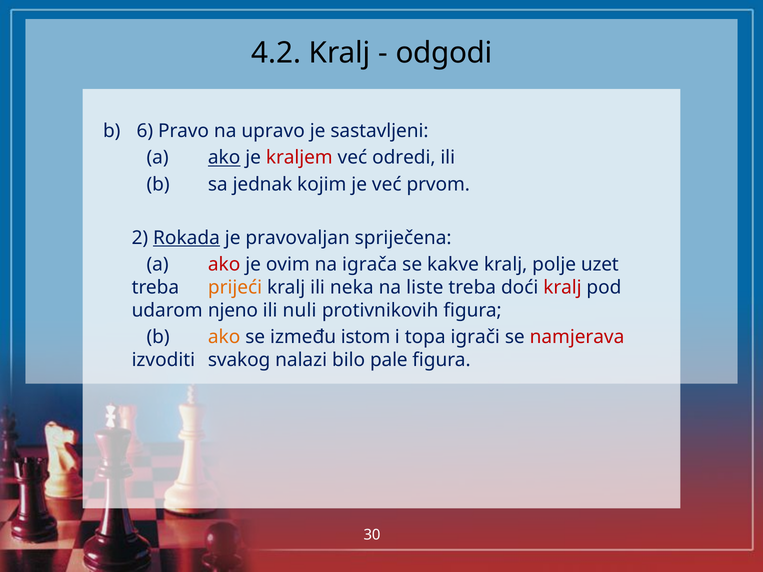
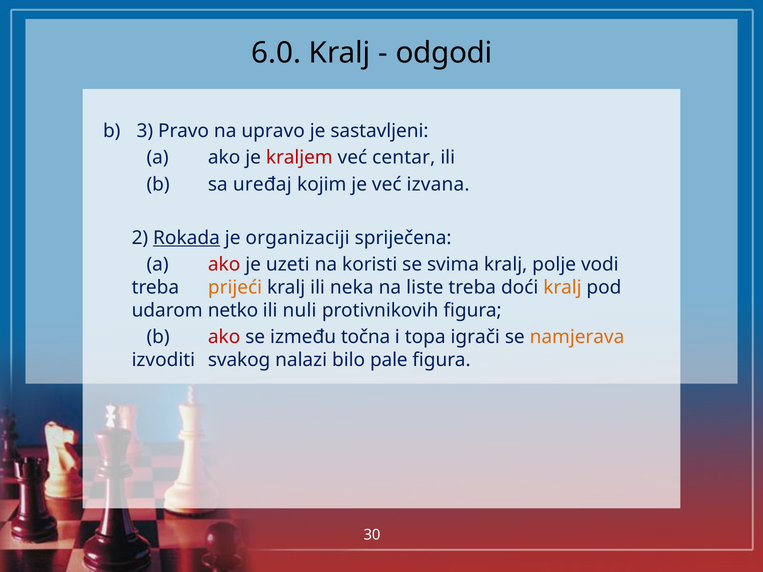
4.2: 4.2 -> 6.0
6: 6 -> 3
ako at (224, 158) underline: present -> none
odredi: odredi -> centar
jednak: jednak -> uređaj
prvom: prvom -> izvana
pravovaljan: pravovaljan -> organizaciji
ovim: ovim -> uzeti
igrača: igrača -> koristi
kakve: kakve -> svima
uzet: uzet -> vodi
kralj at (562, 287) colour: red -> orange
njeno: njeno -> netko
ako at (224, 337) colour: orange -> red
istom: istom -> točna
namjerava colour: red -> orange
